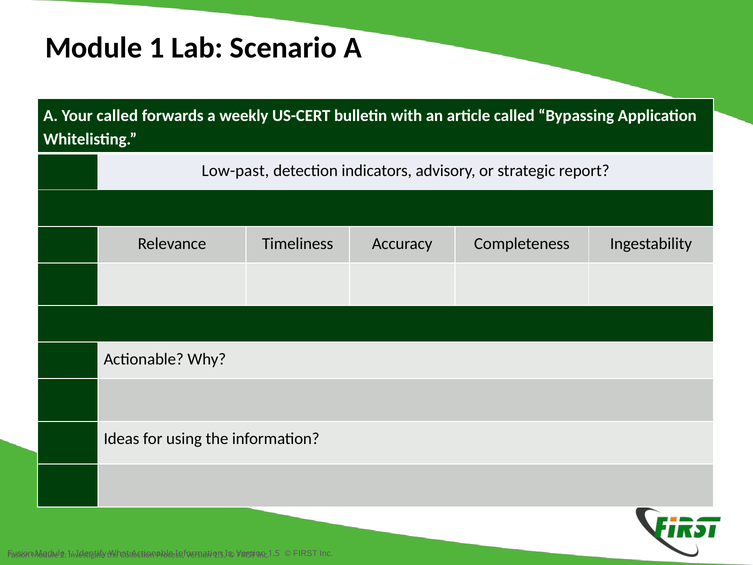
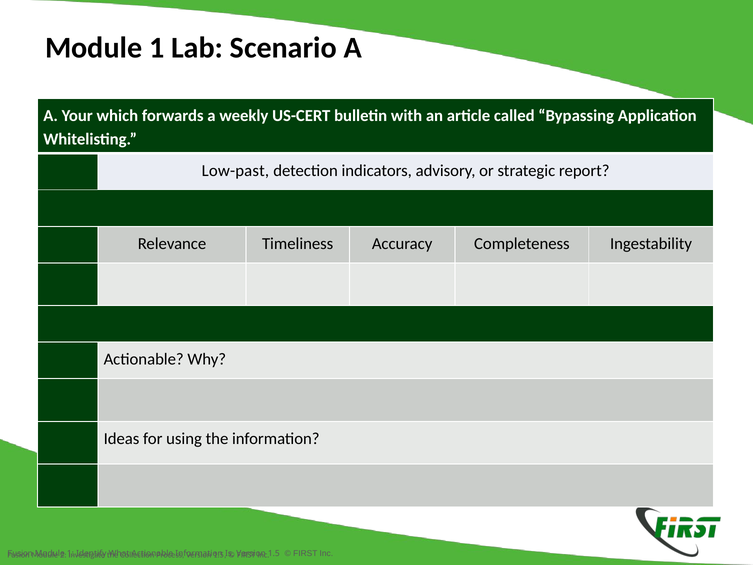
Your called: called -> which
